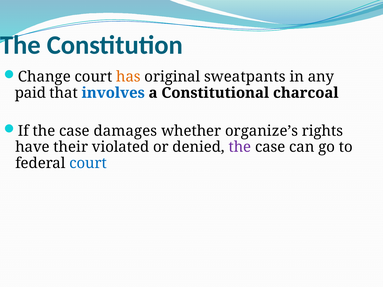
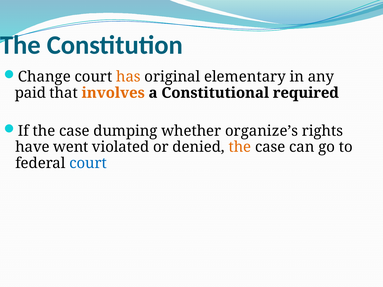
sweatpants: sweatpants -> elementary
involves colour: blue -> orange
charcoal: charcoal -> required
damages: damages -> dumping
their: their -> went
the at (240, 147) colour: purple -> orange
